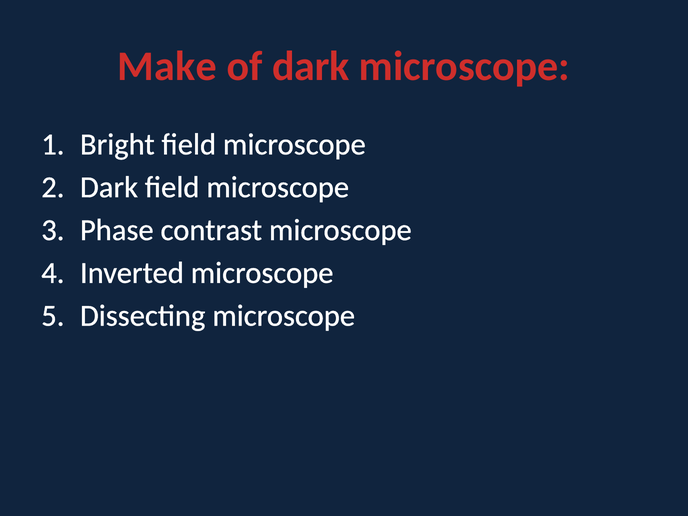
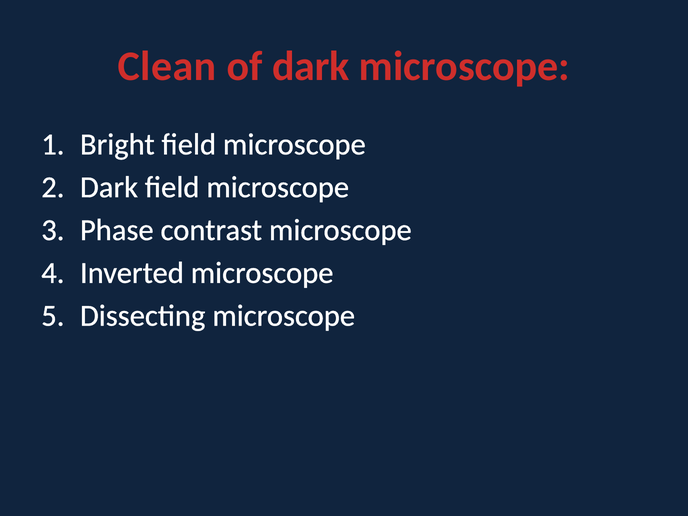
Make: Make -> Clean
